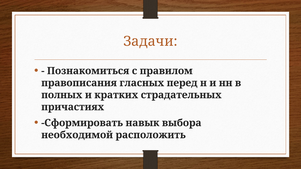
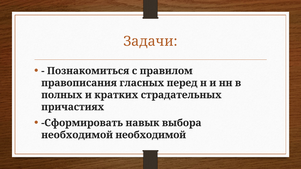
необходимой расположить: расположить -> необходимой
